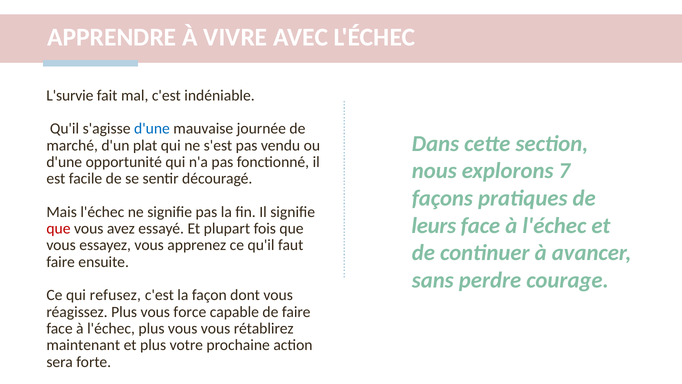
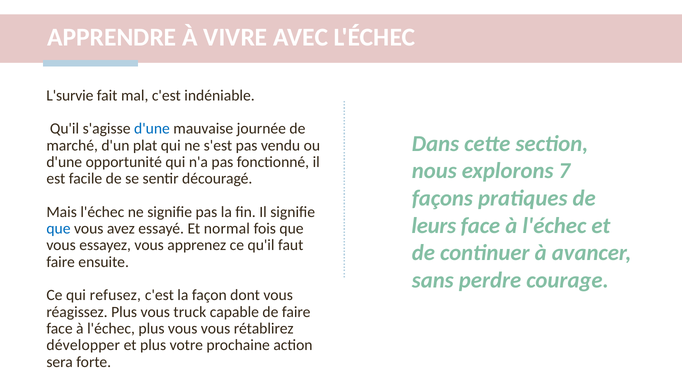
que at (58, 228) colour: red -> blue
plupart: plupart -> normal
force: force -> truck
maintenant: maintenant -> développer
